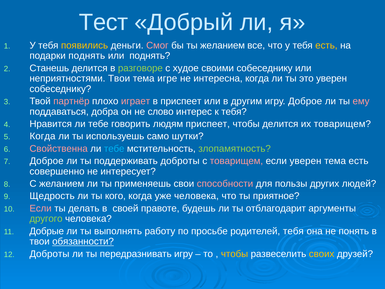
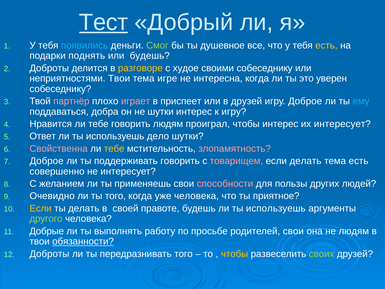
Тест underline: none -> present
появились colour: yellow -> light blue
Смог colour: pink -> light green
ты желанием: желанием -> душевное
или поднять: поднять -> будешь
Станешь at (49, 68): Станешь -> Доброты
разговоре colour: light green -> yellow
в другим: другим -> друзей
ему colour: pink -> light blue
не слово: слово -> шутки
к тебя: тебя -> игру
людям приспеет: приспеет -> проиграл
чтобы делится: делится -> интерес
их товарищем: товарищем -> интересует
Когда at (43, 136): Когда -> Ответ
само: само -> дело
тебе at (114, 149) colour: light blue -> yellow
злопамятность colour: light green -> pink
поддерживать доброты: доброты -> говорить
если уверен: уверен -> делать
Щедрость: Щедрость -> Очевидно
ты кого: кого -> того
Если at (41, 208) colour: pink -> yellow
будешь ли ты отблагодарит: отблагодарит -> используешь
родителей тебя: тебя -> свои
не понять: понять -> людям
передразнивать игру: игру -> того
своих colour: yellow -> light green
